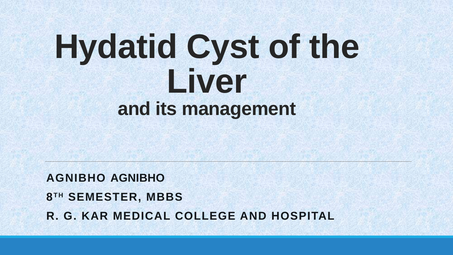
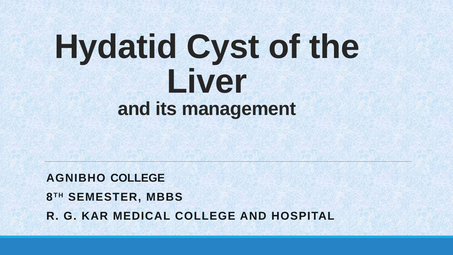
AGNIBHO AGNIBHO: AGNIBHO -> COLLEGE
